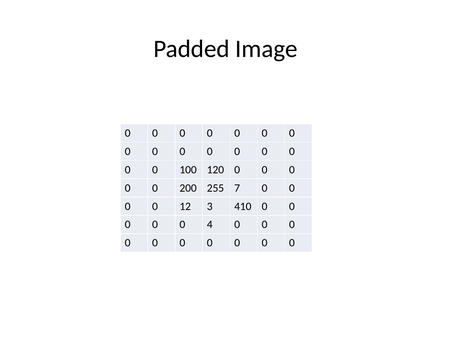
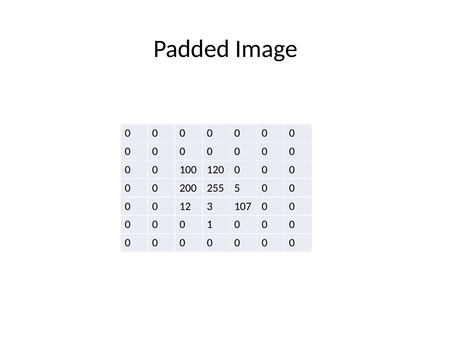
7: 7 -> 5
410: 410 -> 107
4: 4 -> 1
